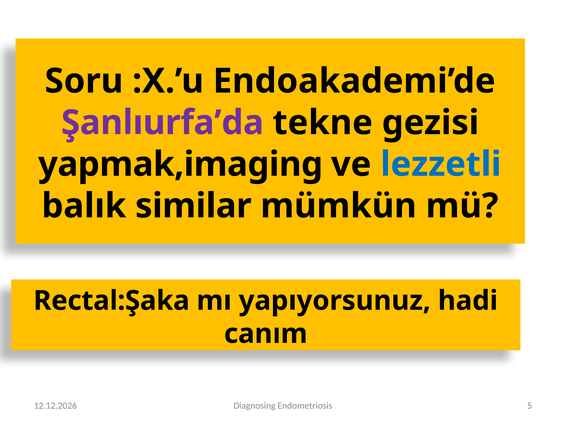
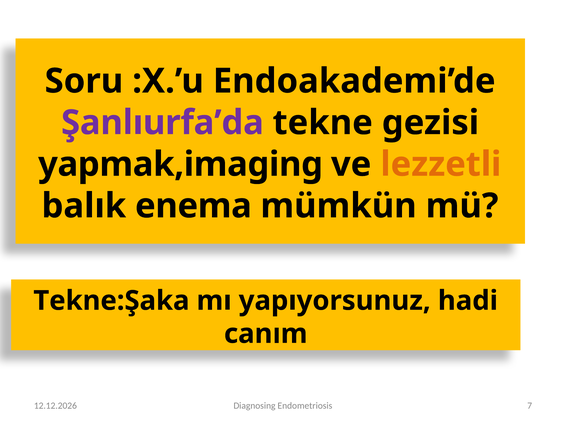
lezzetli colour: blue -> orange
similar: similar -> enema
Rectal:Şaka: Rectal:Şaka -> Tekne:Şaka
5: 5 -> 7
